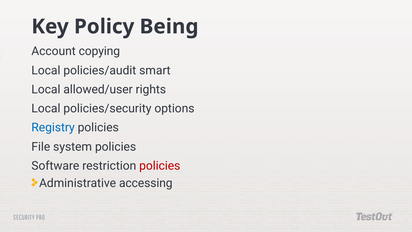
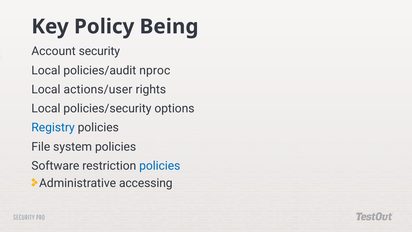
Account copying: copying -> security
smart: smart -> nproc
allowed/user: allowed/user -> actions/user
policies at (160, 166) colour: red -> blue
